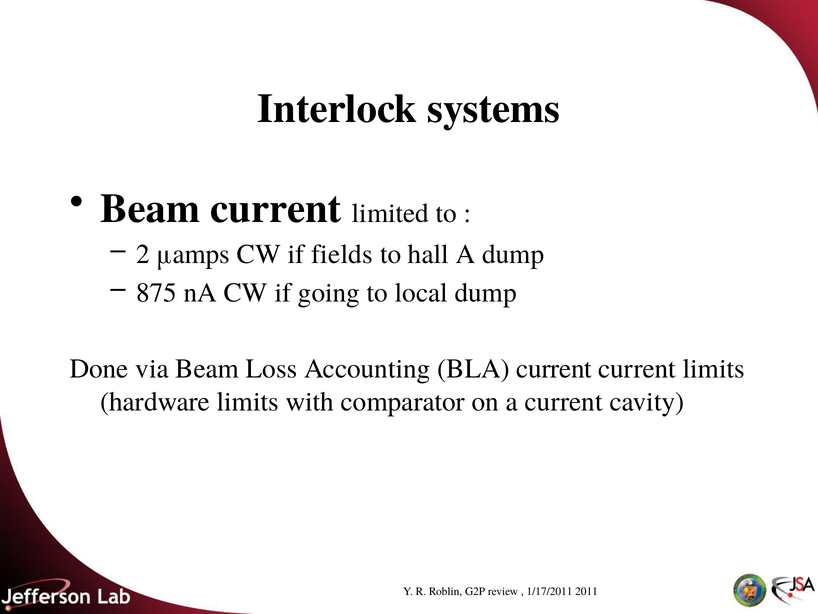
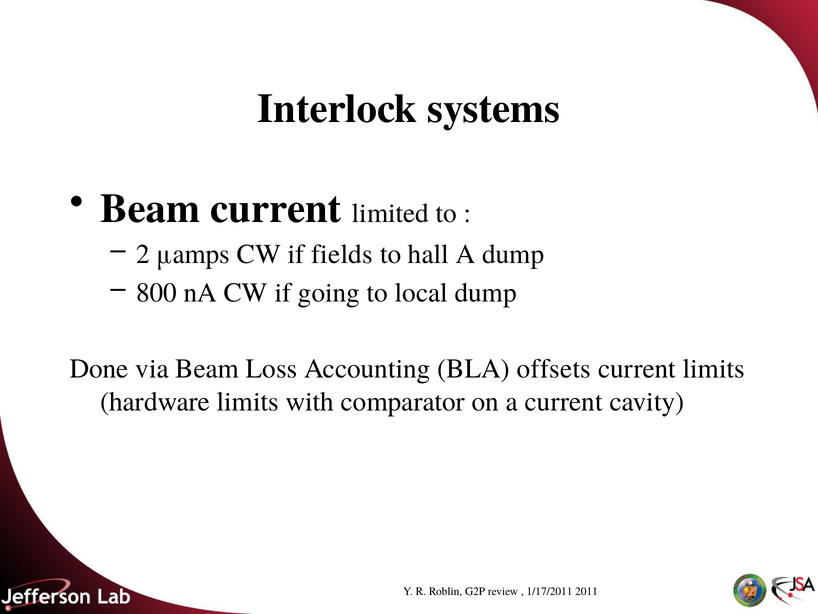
875: 875 -> 800
BLA current: current -> offsets
